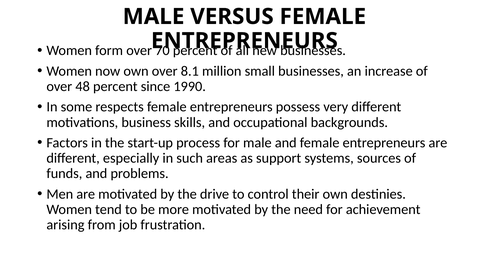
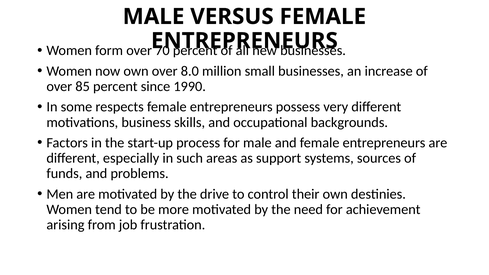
8.1: 8.1 -> 8.0
48: 48 -> 85
